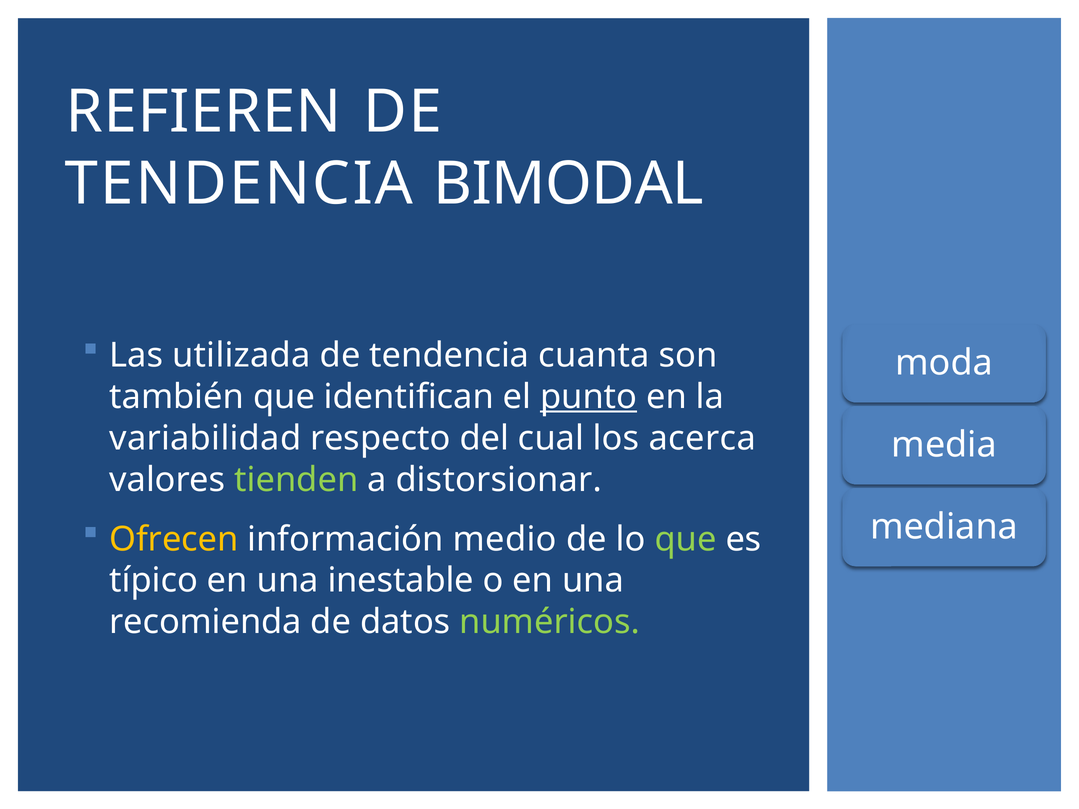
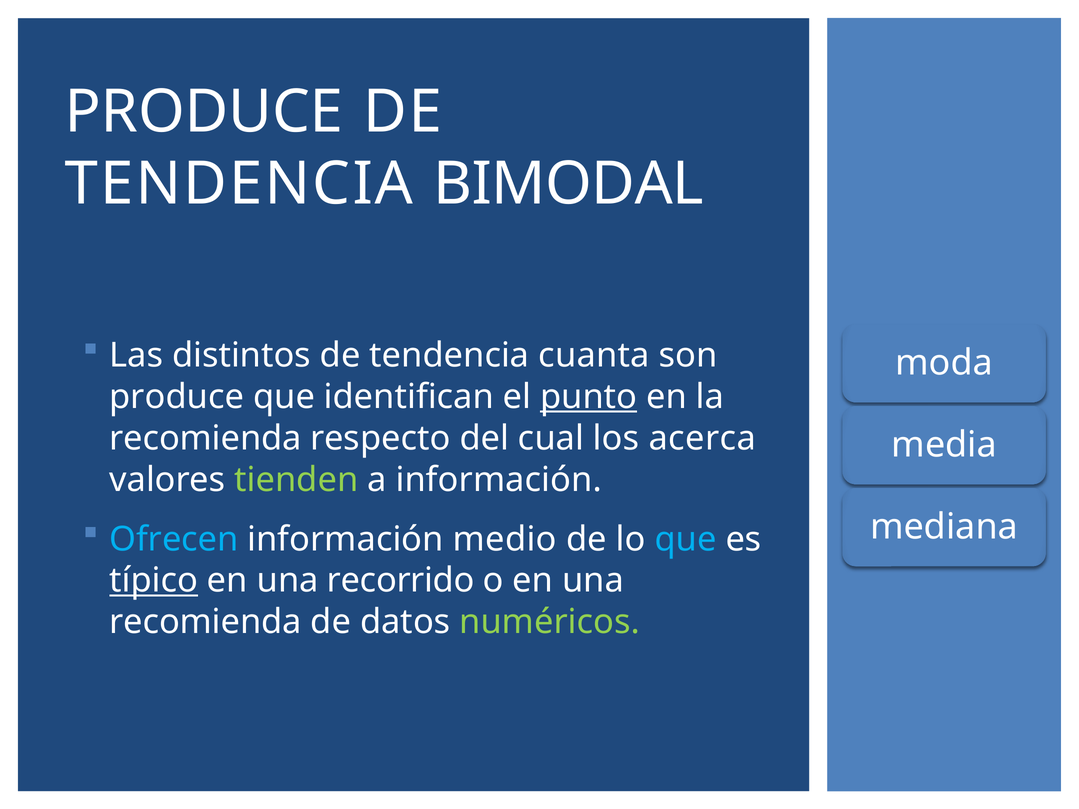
REFIEREN at (204, 112): REFIEREN -> PRODUCE
utilizada: utilizada -> distintos
también at (177, 397): también -> produce
variabilidad at (205, 438): variabilidad -> recomienda
a distorsionar: distorsionar -> información
Ofrecen colour: yellow -> light blue
que at (686, 539) colour: light green -> light blue
típico underline: none -> present
inestable: inestable -> recorrido
